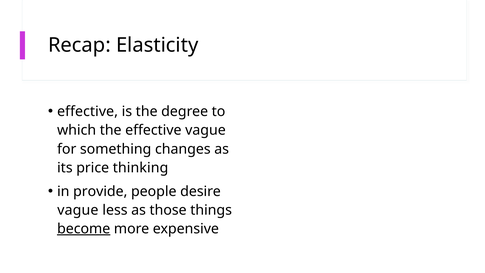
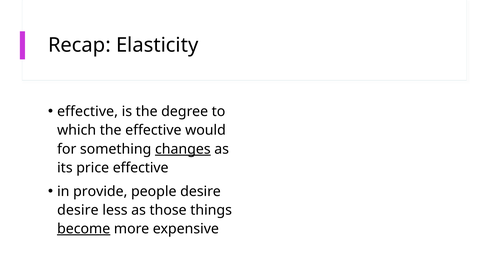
effective vague: vague -> would
changes underline: none -> present
price thinking: thinking -> effective
vague at (78, 210): vague -> desire
